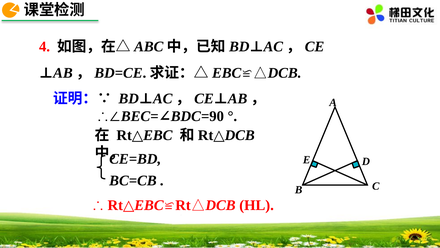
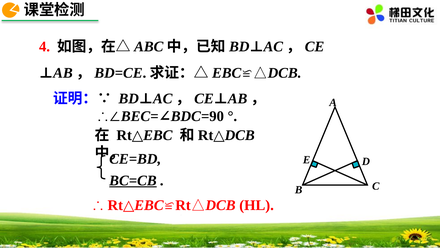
BC=CB underline: none -> present
